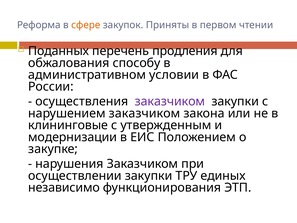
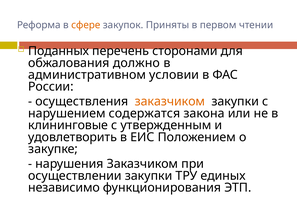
продления: продления -> сторонами
способу: способу -> должно
заказчиком at (170, 101) colour: purple -> orange
нарушением заказчиком: заказчиком -> содержатся
модернизации: модернизации -> удовлетворить
